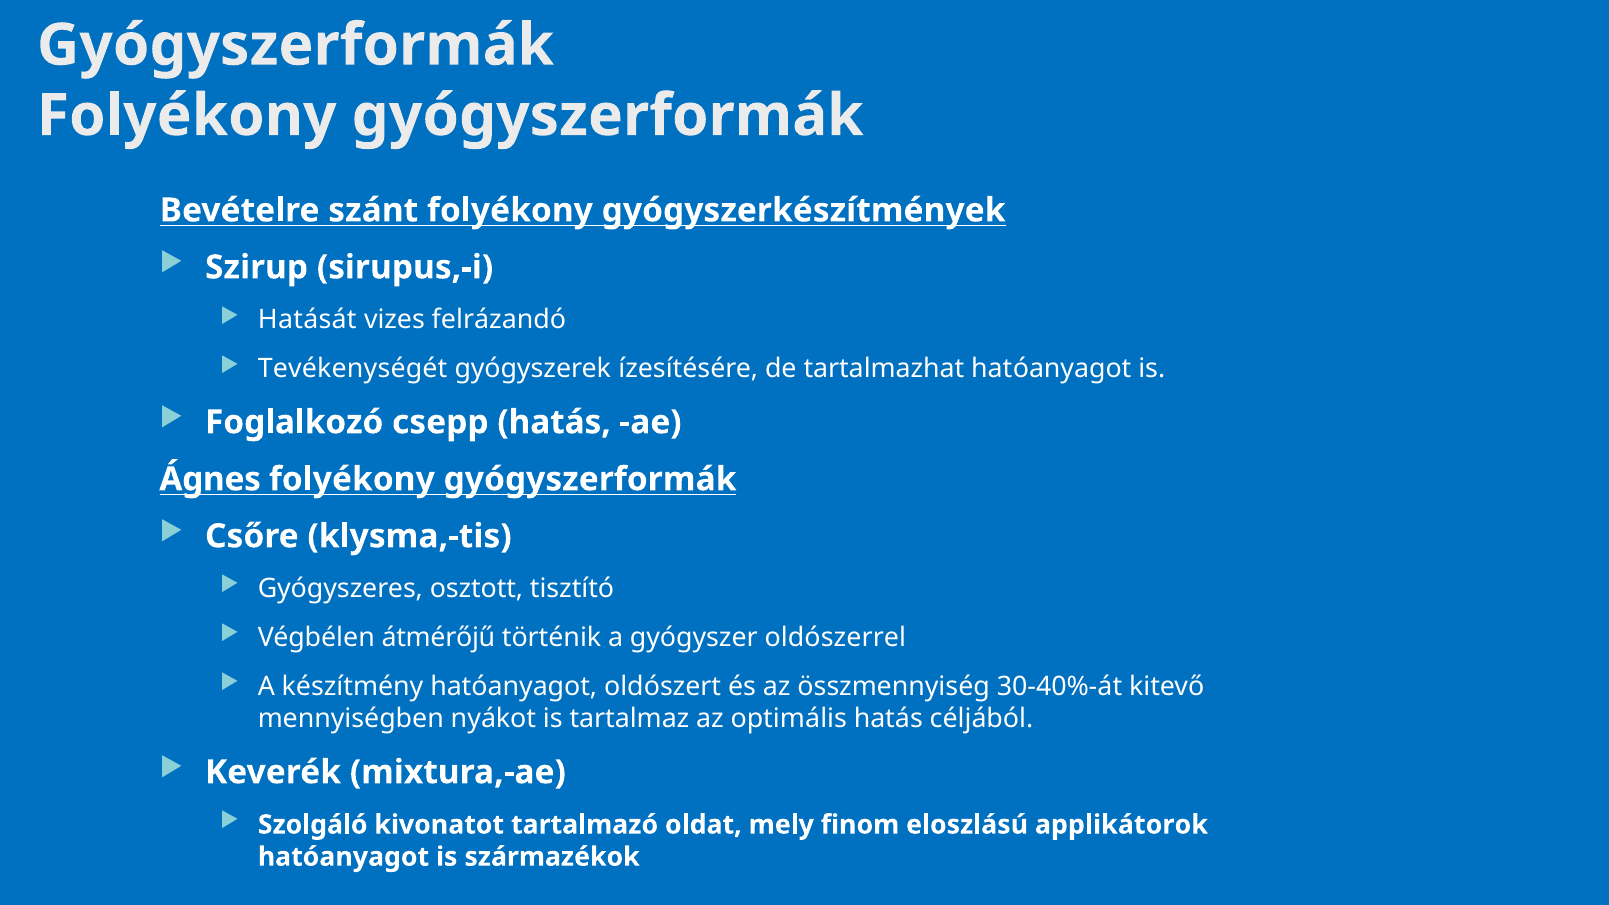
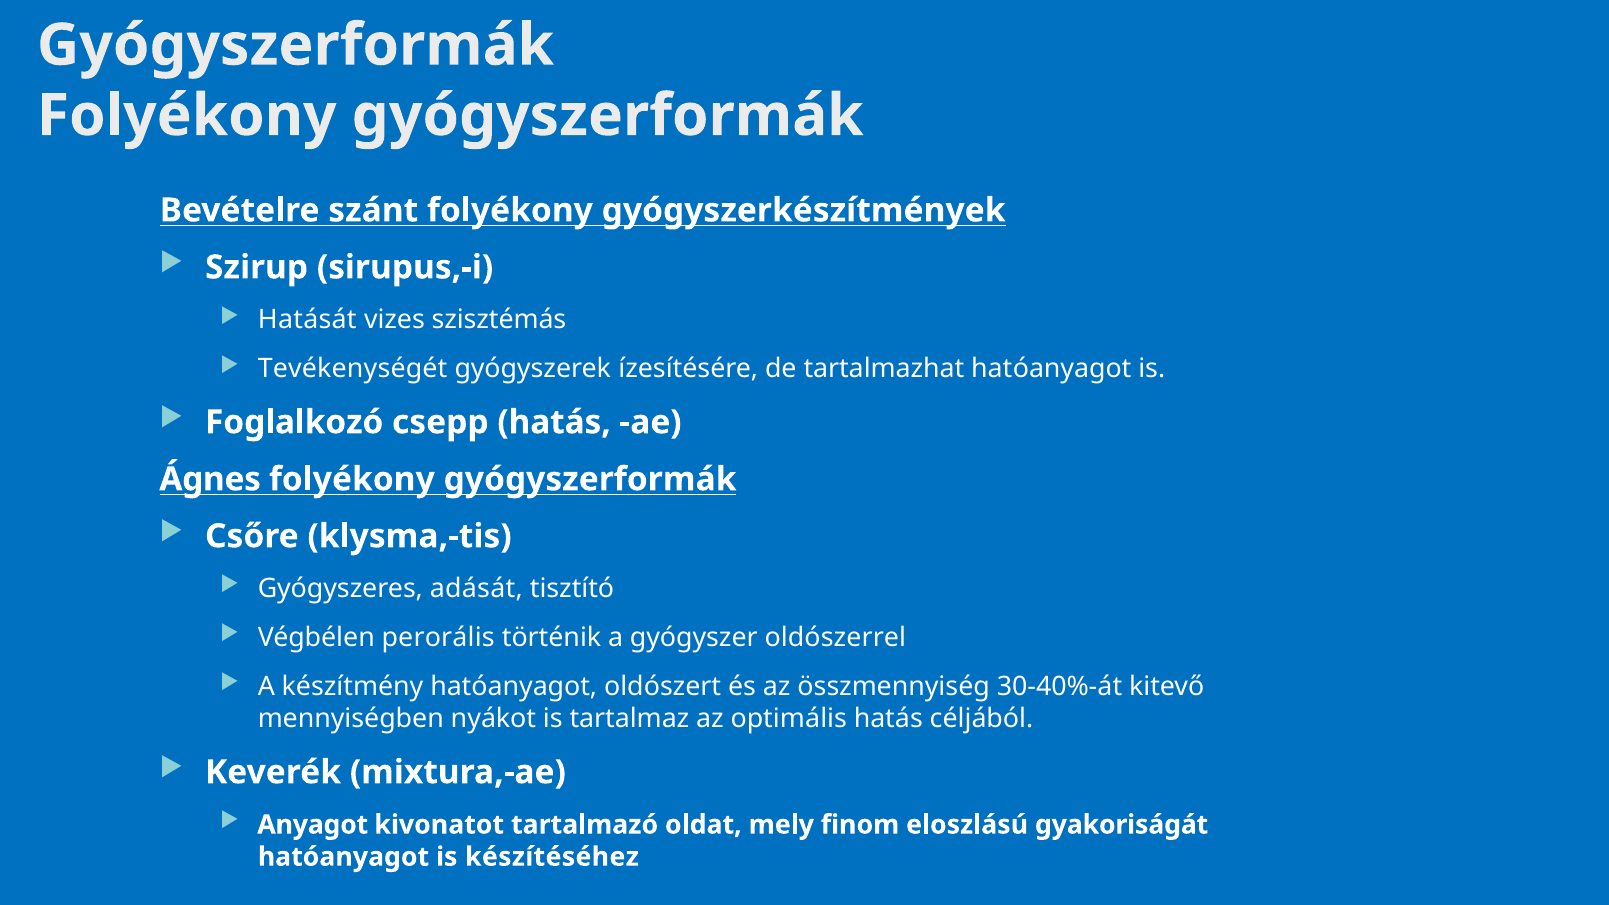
felrázandó: felrázandó -> szisztémás
osztott: osztott -> adását
átmérőjű: átmérőjű -> perorális
Szolgáló: Szolgáló -> Anyagot
applikátorok: applikátorok -> gyakoriságát
származékok: származékok -> készítéséhez
